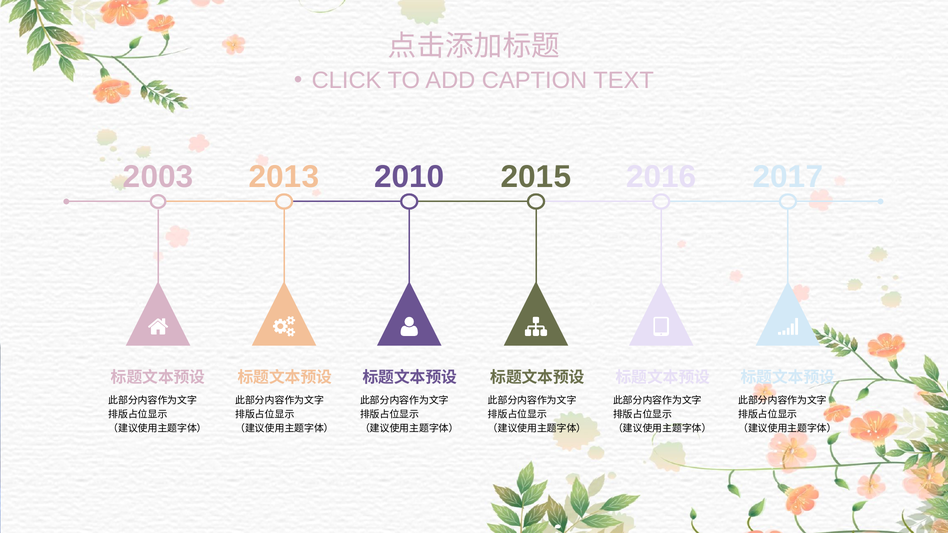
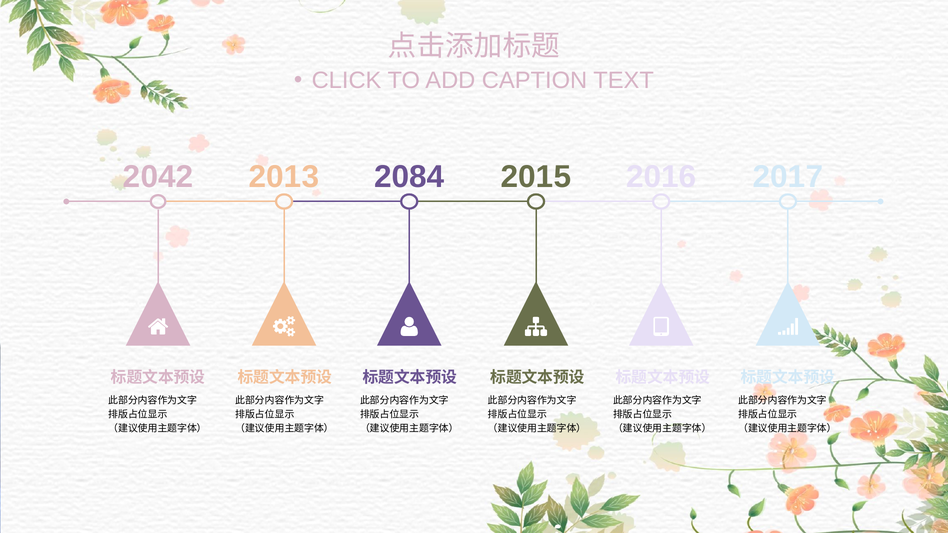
2003: 2003 -> 2042
2010: 2010 -> 2084
